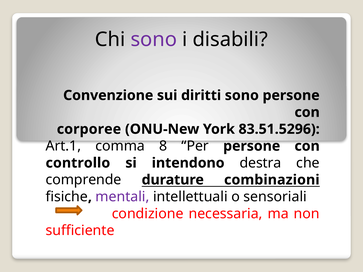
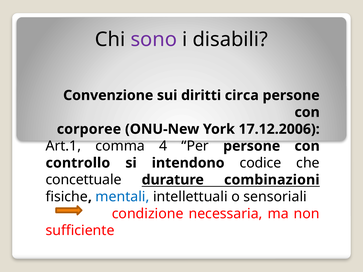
diritti sono: sono -> circa
83.51.5296: 83.51.5296 -> 17.12.2006
8: 8 -> 4
destra: destra -> codice
comprende: comprende -> concettuale
mentali colour: purple -> blue
